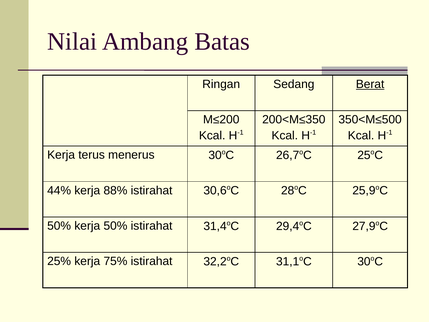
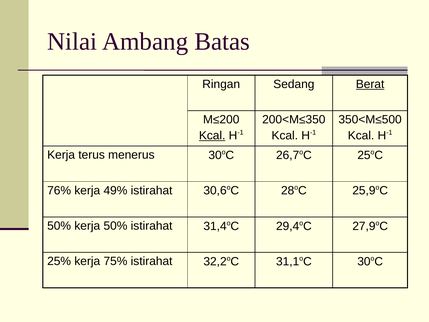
Kcal at (212, 135) underline: none -> present
44%: 44% -> 76%
88%: 88% -> 49%
